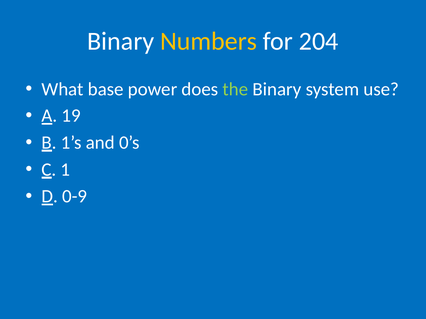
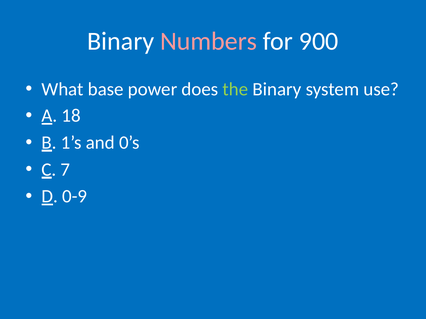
Numbers colour: yellow -> pink
204: 204 -> 900
19: 19 -> 18
1: 1 -> 7
